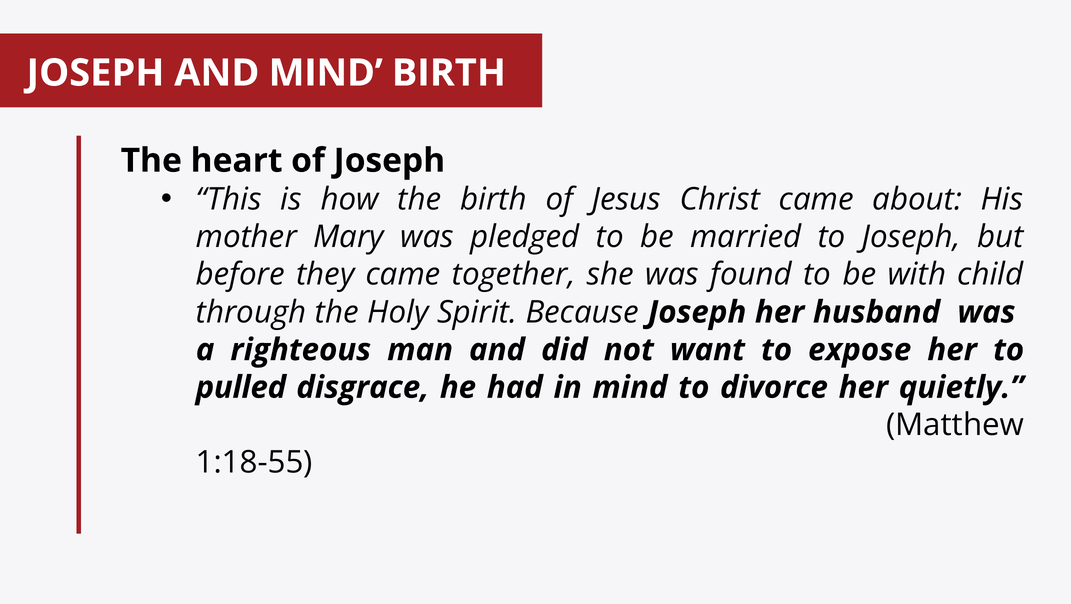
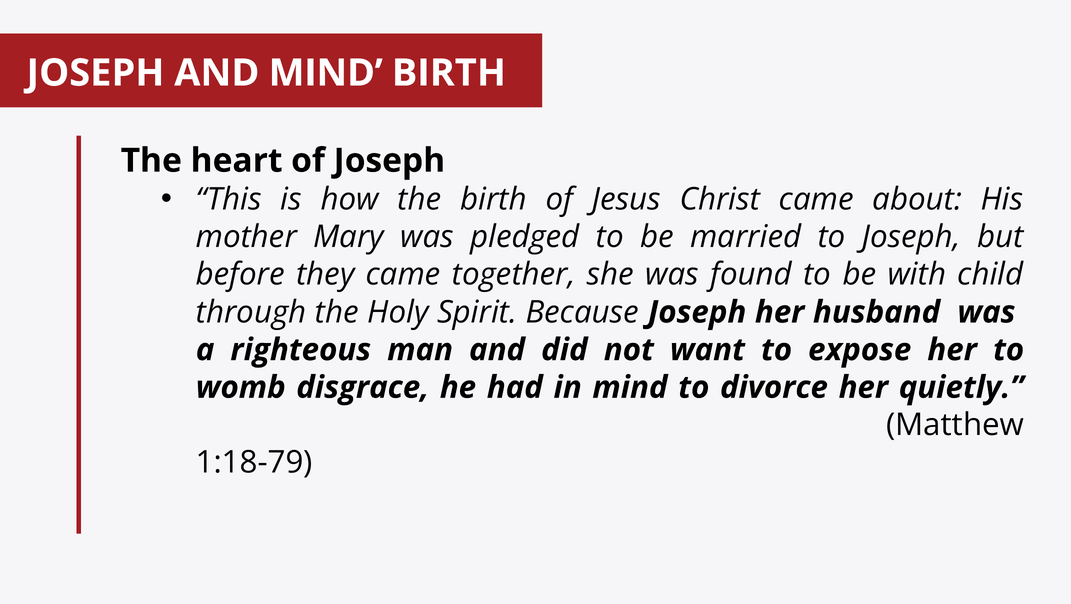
pulled: pulled -> womb
1:18-55: 1:18-55 -> 1:18-79
